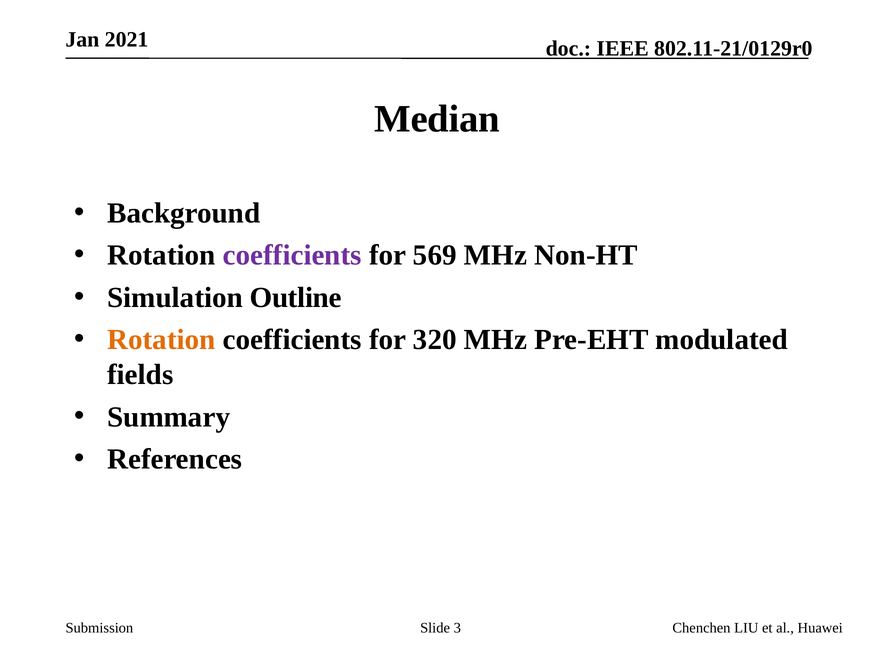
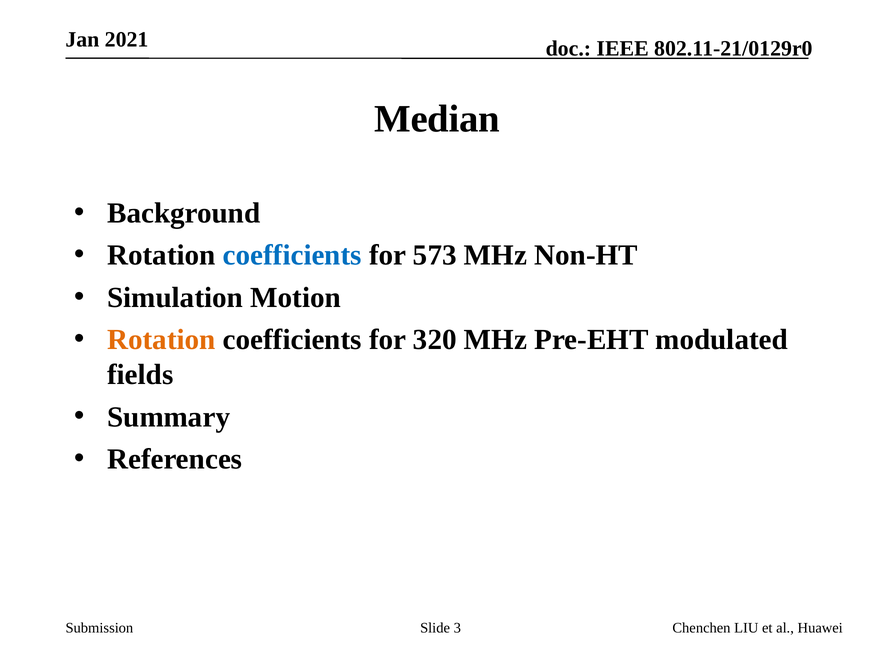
coefficients at (292, 256) colour: purple -> blue
569: 569 -> 573
Outline: Outline -> Motion
